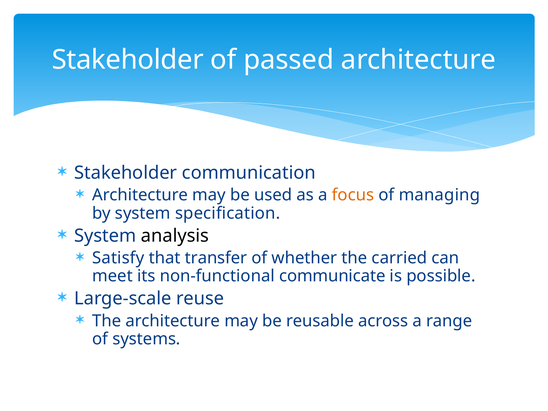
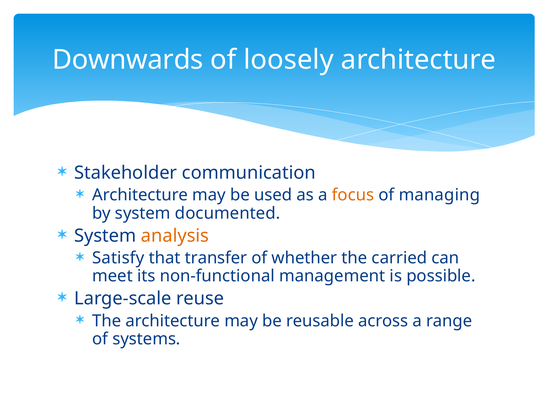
Stakeholder at (128, 60): Stakeholder -> Downwards
passed: passed -> loosely
specification: specification -> documented
analysis colour: black -> orange
communicate: communicate -> management
